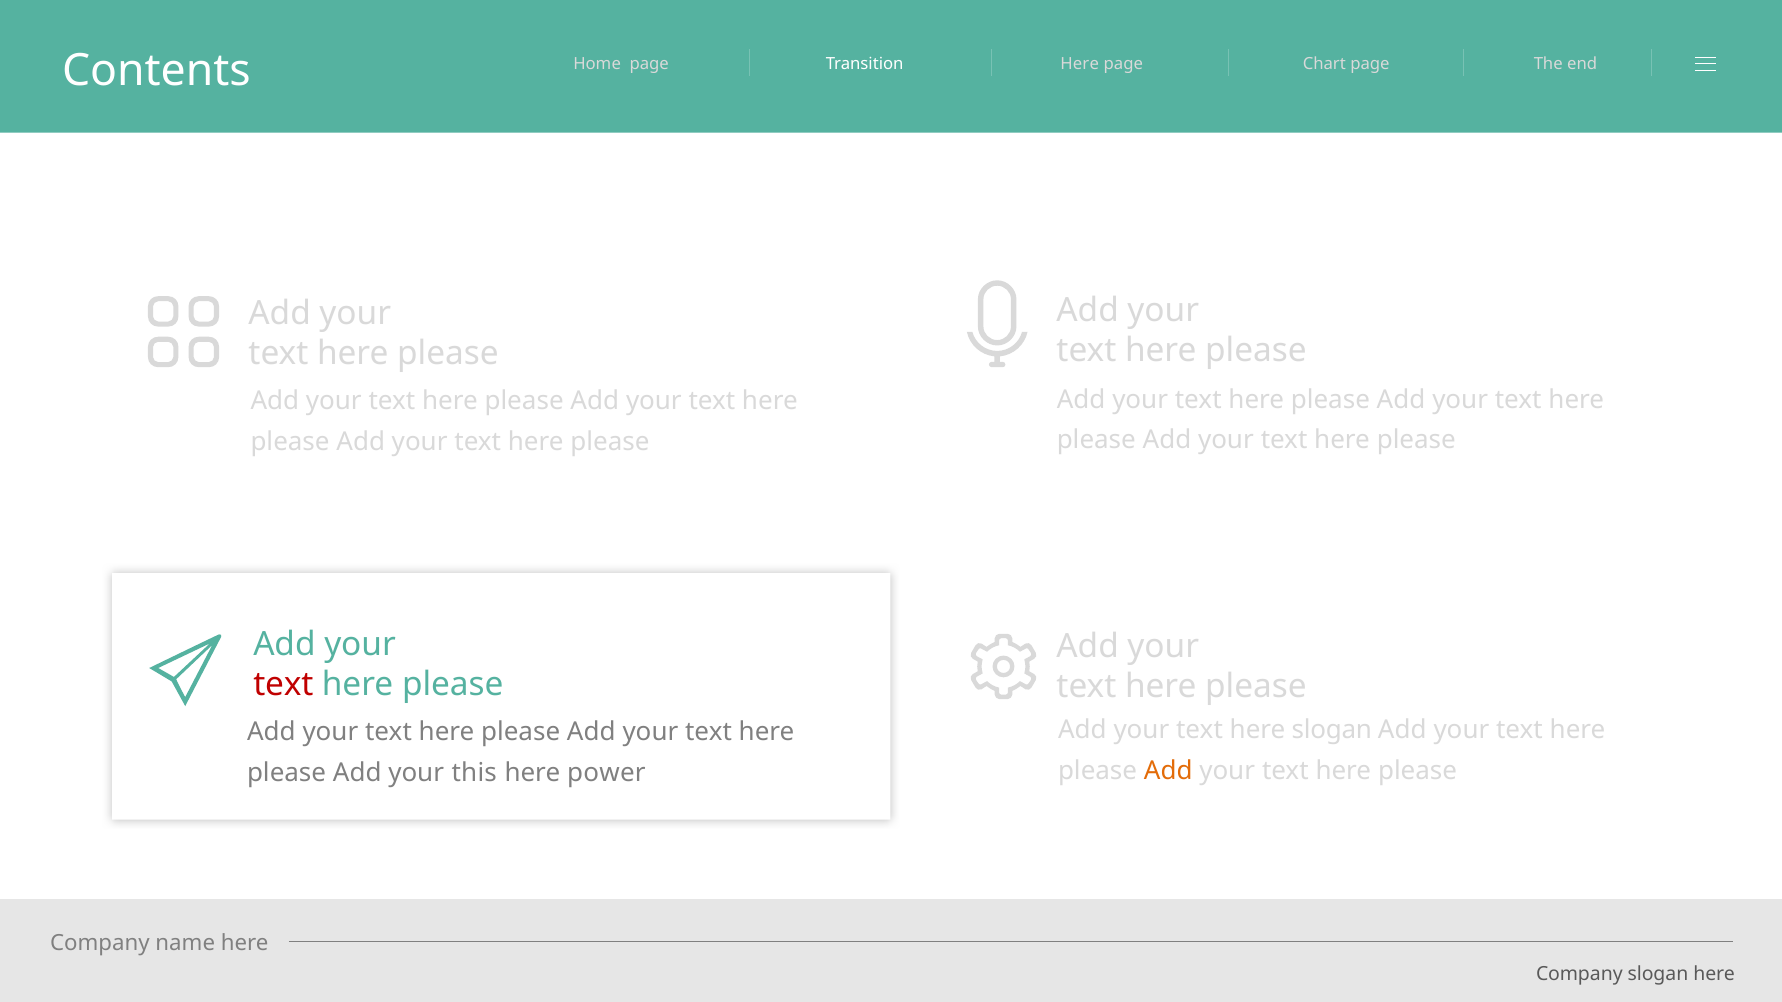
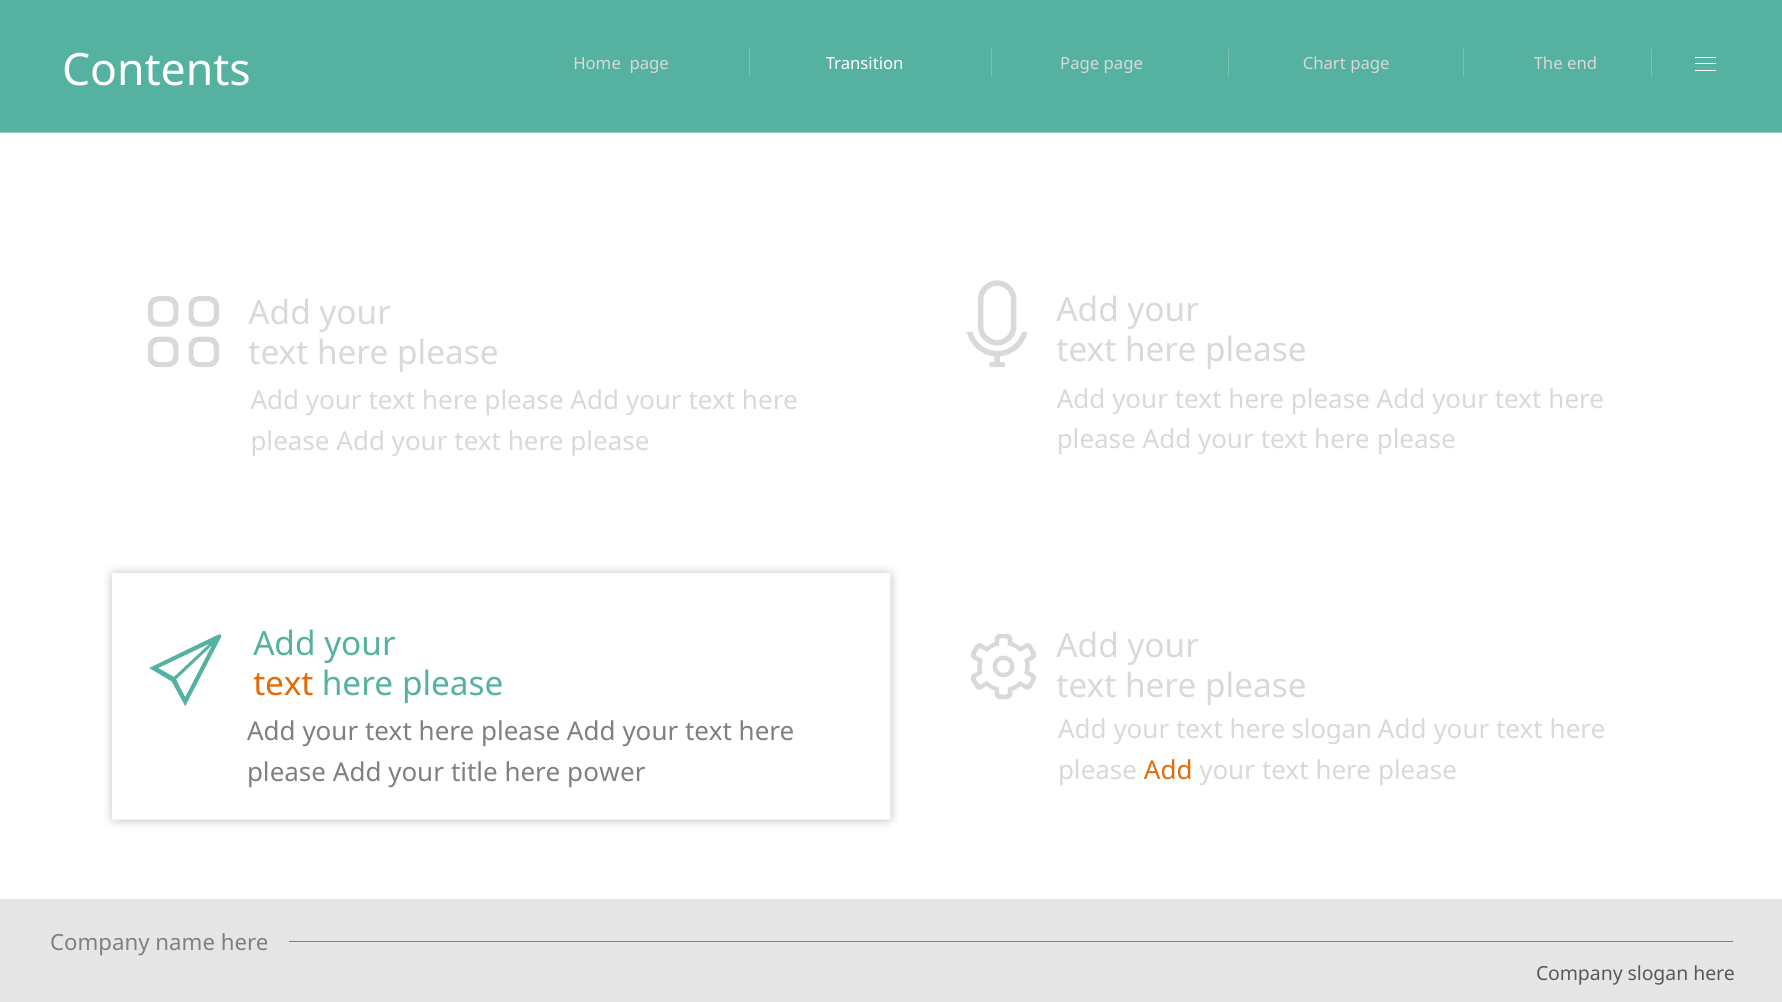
Transition Here: Here -> Page
text at (283, 684) colour: red -> orange
this: this -> title
